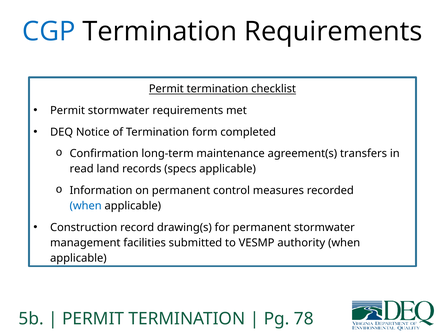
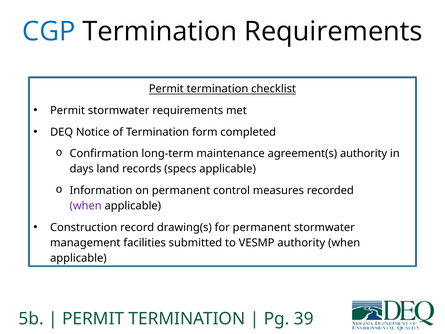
agreement(s transfers: transfers -> authority
read: read -> days
when at (86, 206) colour: blue -> purple
78: 78 -> 39
